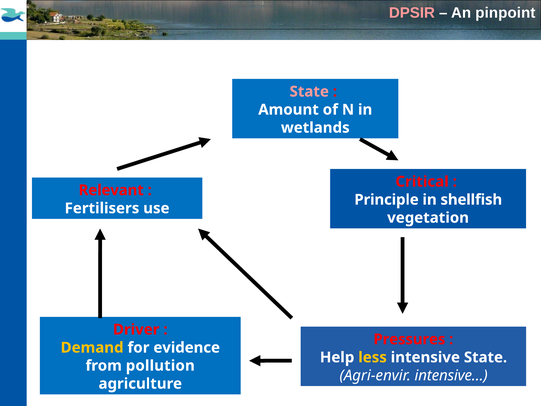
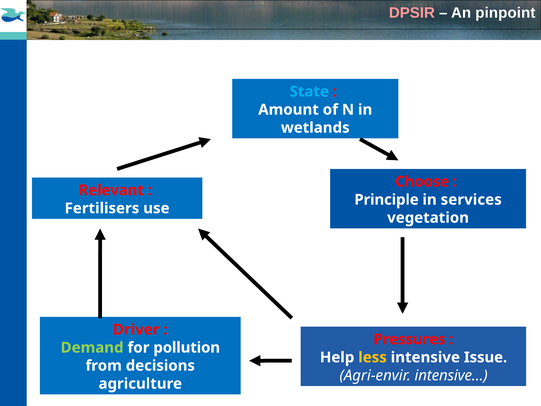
State at (309, 92) colour: pink -> light blue
Critical: Critical -> Choose
shellfish: shellfish -> services
Demand colour: yellow -> light green
evidence: evidence -> pollution
intensive State: State -> Issue
pollution: pollution -> decisions
